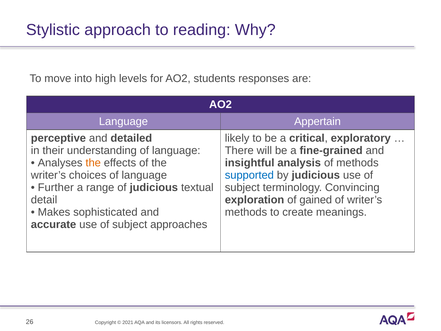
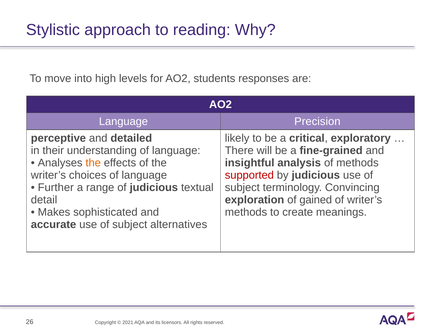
Appertain: Appertain -> Precision
supported colour: blue -> red
approaches: approaches -> alternatives
